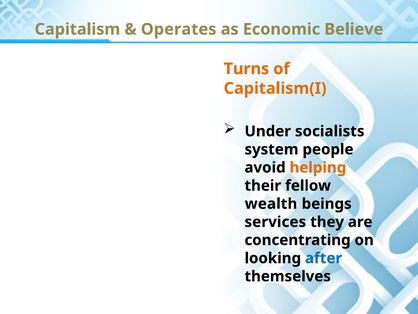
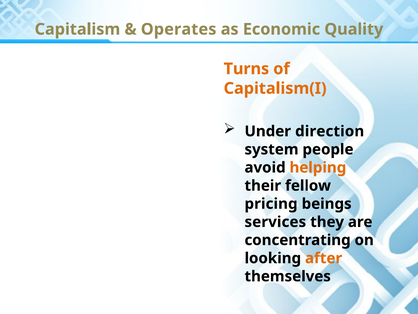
Believe: Believe -> Quality
socialists: socialists -> direction
wealth: wealth -> pricing
after colour: blue -> orange
